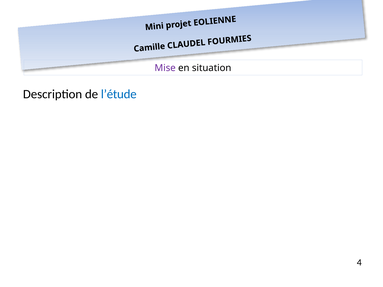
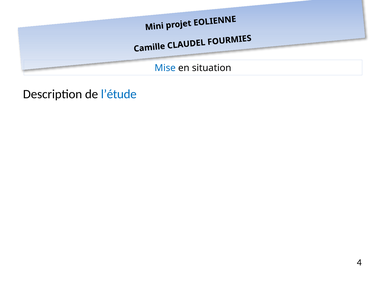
Mise colour: purple -> blue
